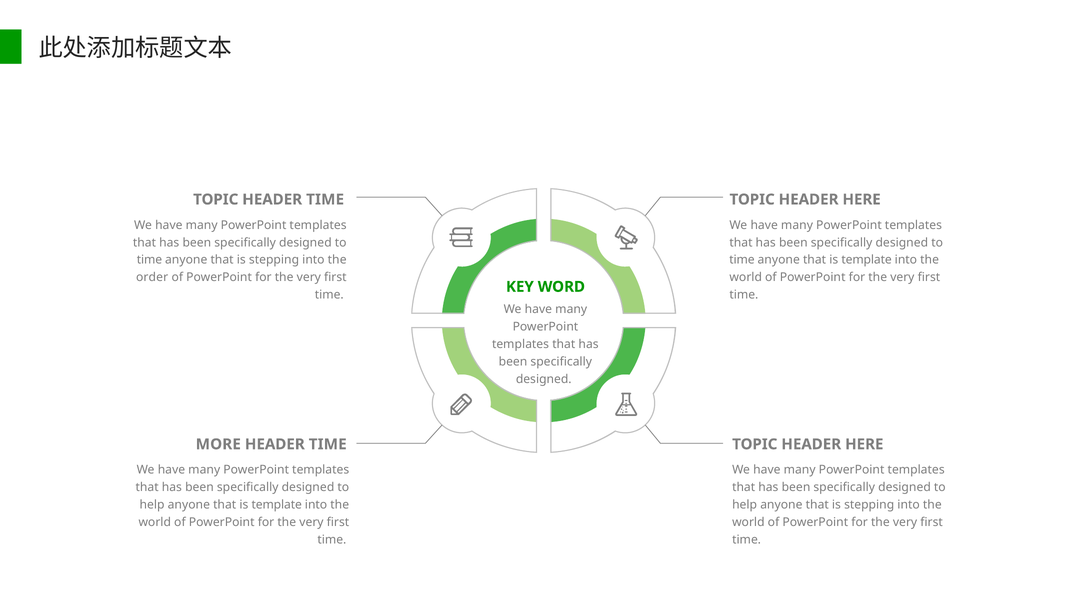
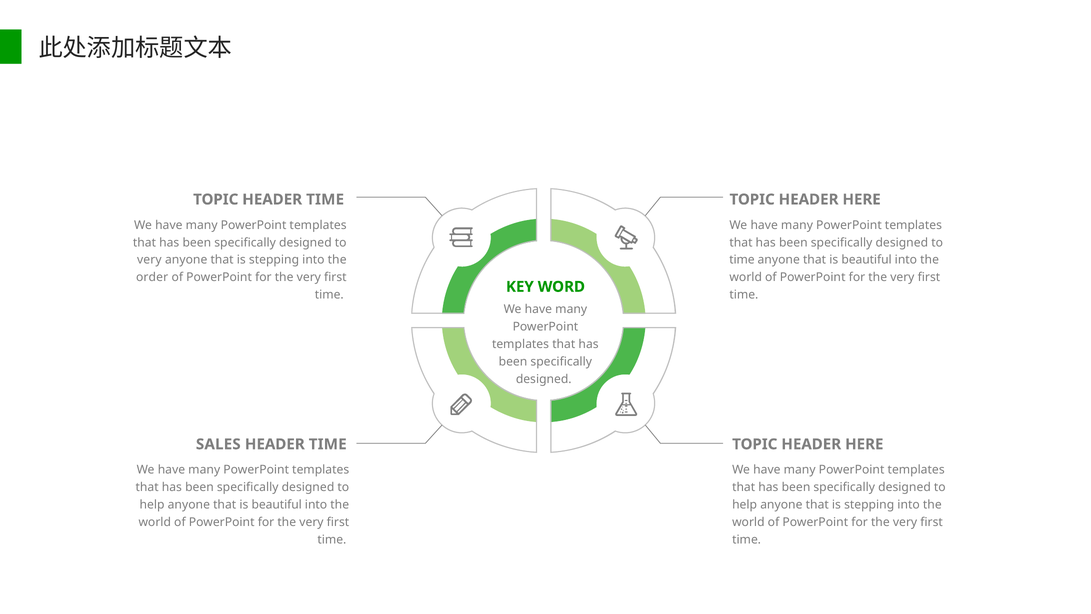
time at (149, 260): time -> very
template at (867, 260): template -> beautiful
MORE: MORE -> SALES
template at (277, 504): template -> beautiful
